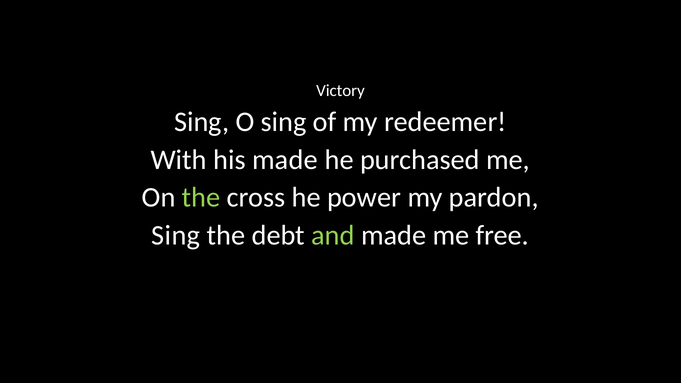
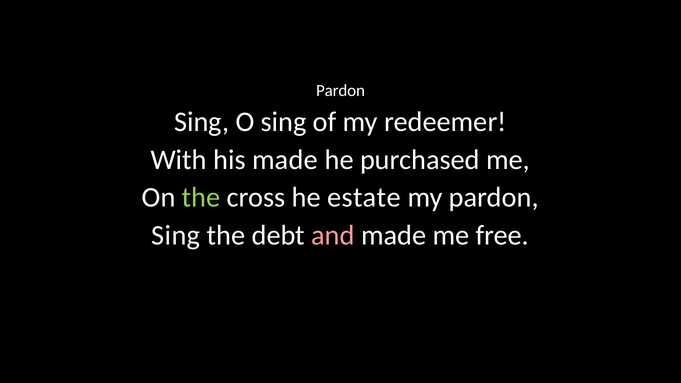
Victory at (340, 91): Victory -> Pardon
power: power -> estate
and colour: light green -> pink
